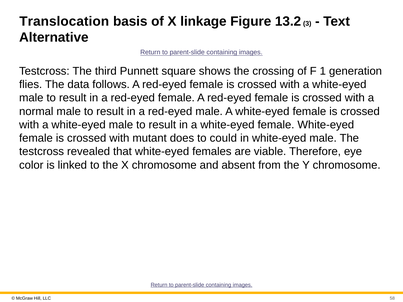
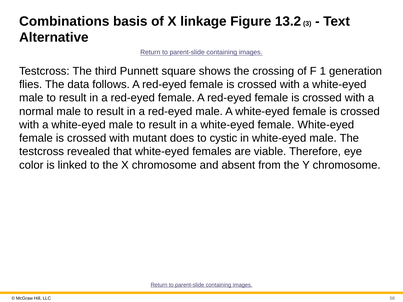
Translocation: Translocation -> Combinations
could: could -> cystic
